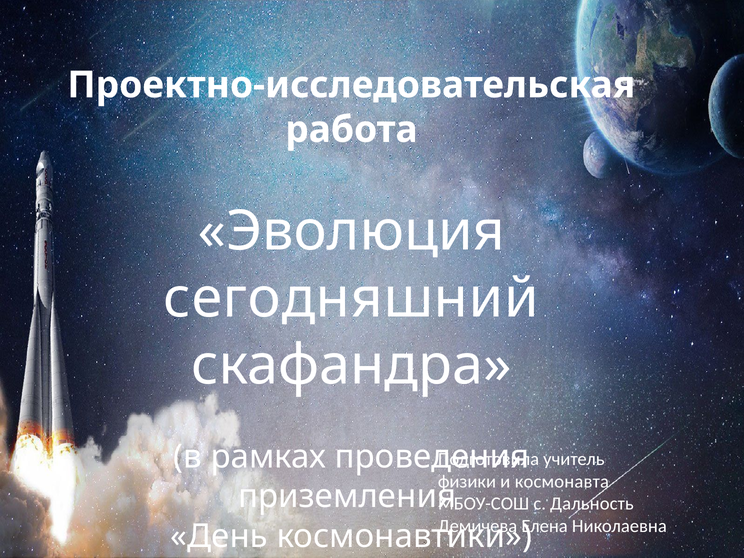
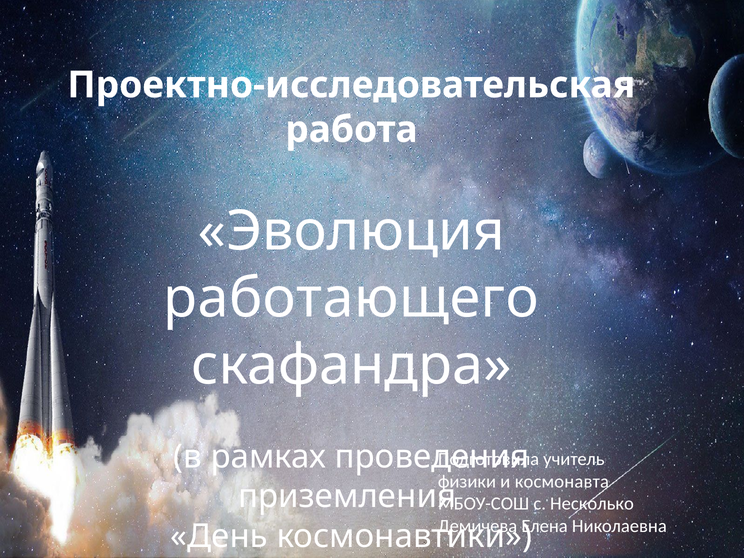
сегодняшний: сегодняшний -> работающего
Дальность: Дальность -> Несколько
